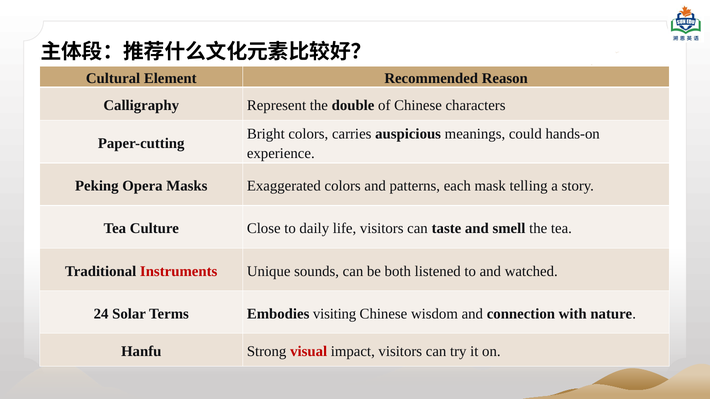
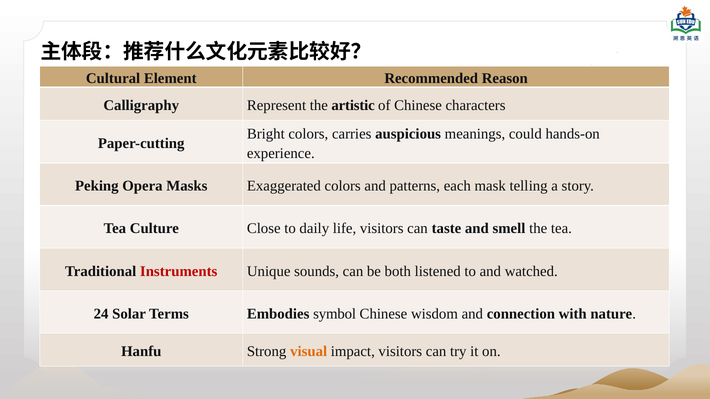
double: double -> artistic
visiting: visiting -> symbol
visual colour: red -> orange
